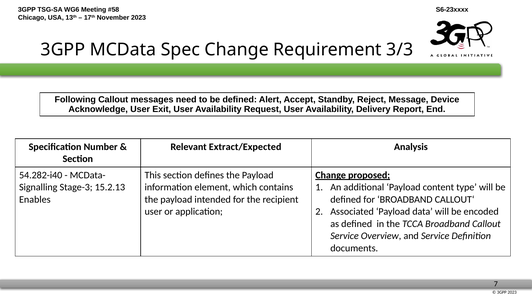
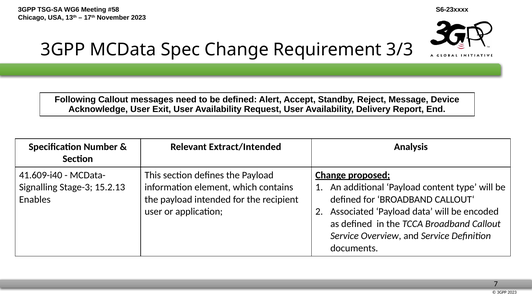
Extract/Expected: Extract/Expected -> Extract/Intended
54.282-i40: 54.282-i40 -> 41.609-i40
